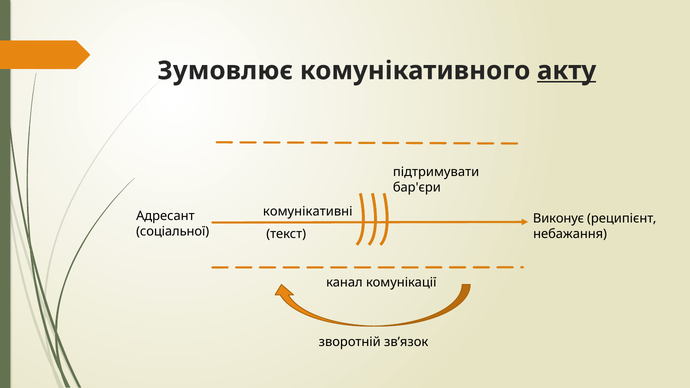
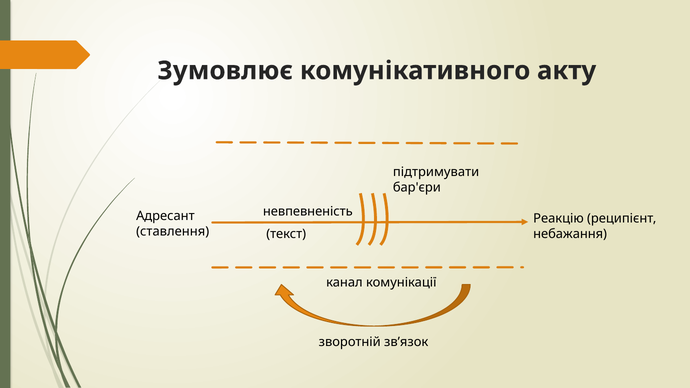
акту underline: present -> none
комунікативні: комунікативні -> невпевненість
Виконує: Виконує -> Реакцію
соціальної: соціальної -> ставлення
